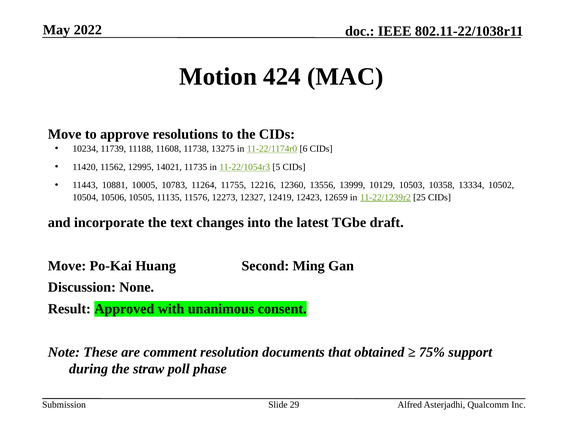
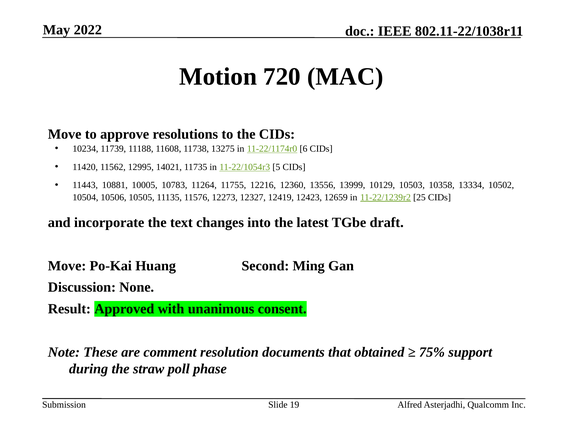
424: 424 -> 720
29: 29 -> 19
